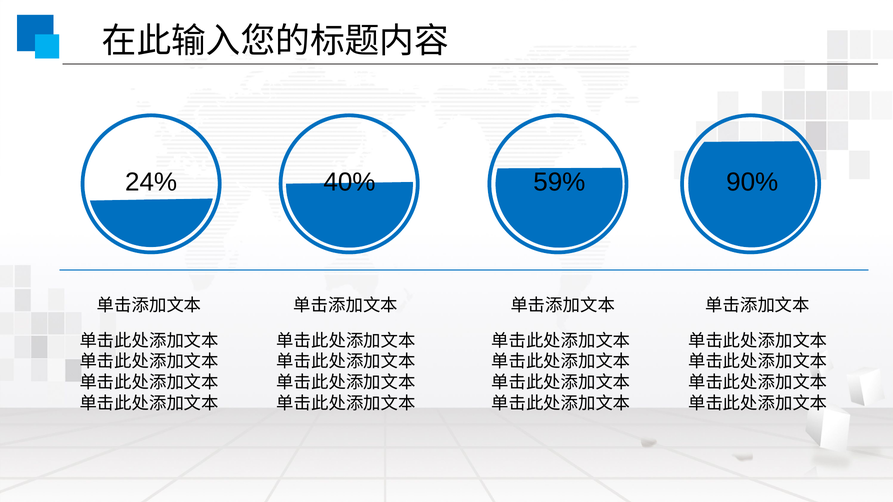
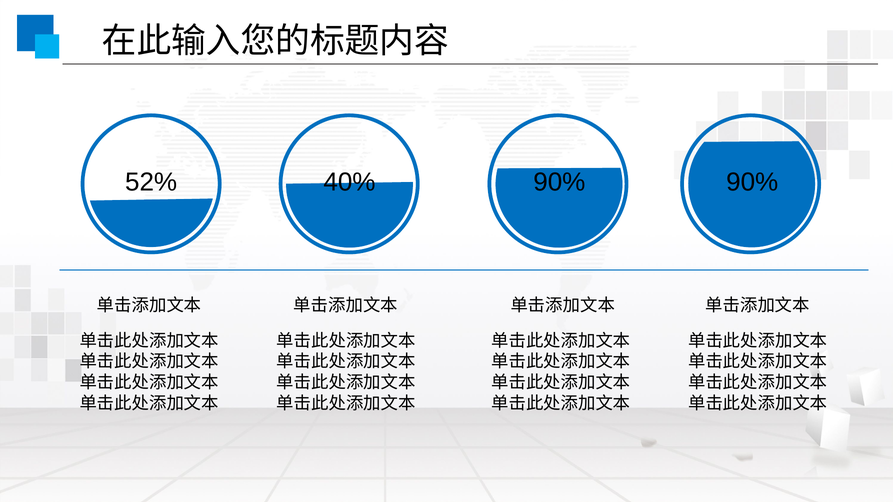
24%: 24% -> 52%
40% 59%: 59% -> 90%
